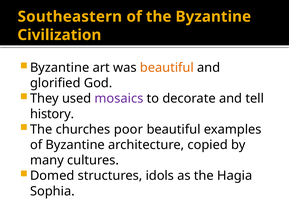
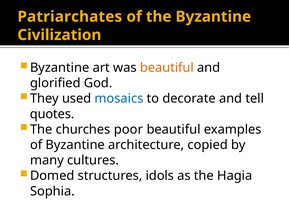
Southeastern: Southeastern -> Patriarchates
mosaics colour: purple -> blue
history: history -> quotes
